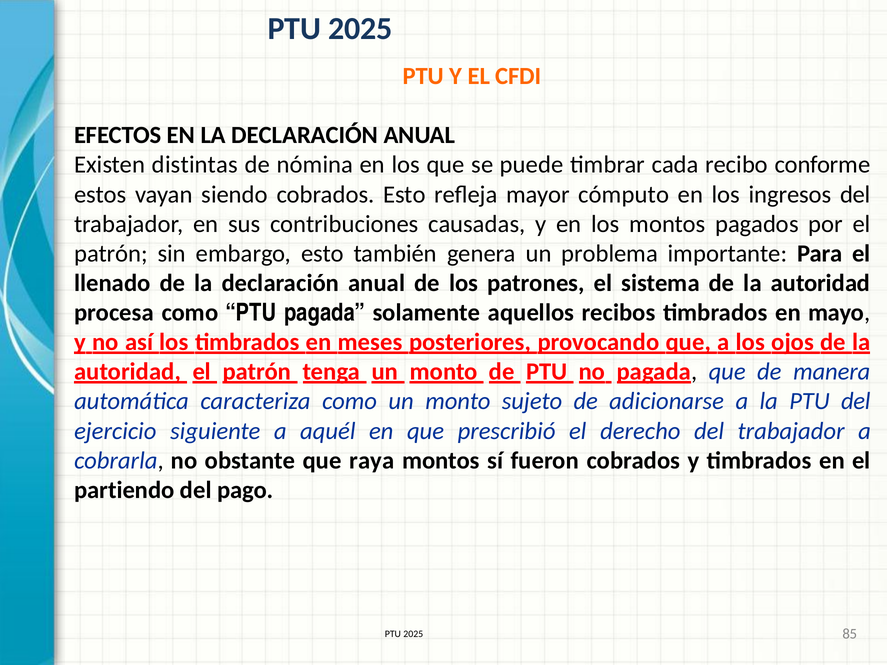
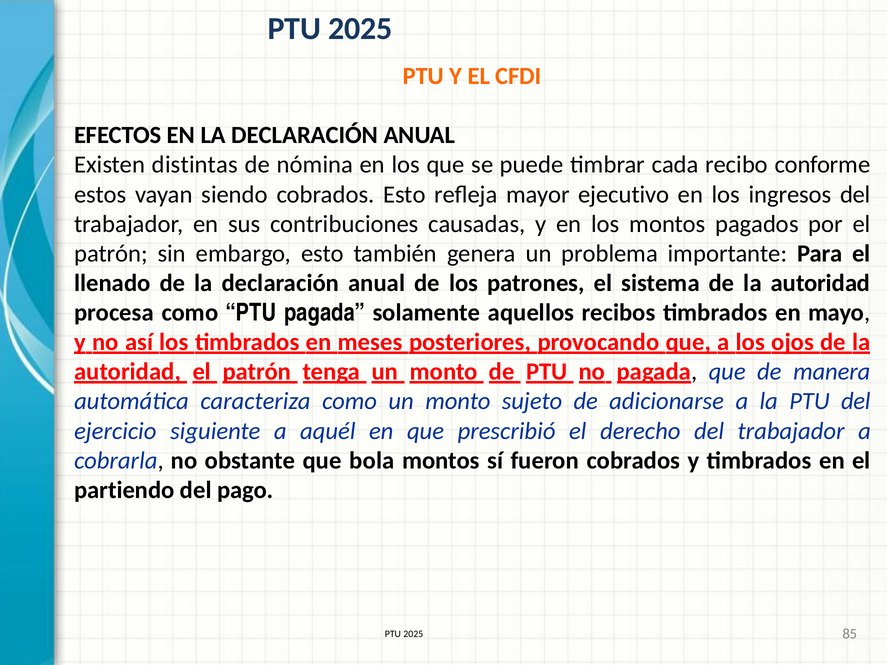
cómputo: cómputo -> ejecutivo
raya: raya -> bola
